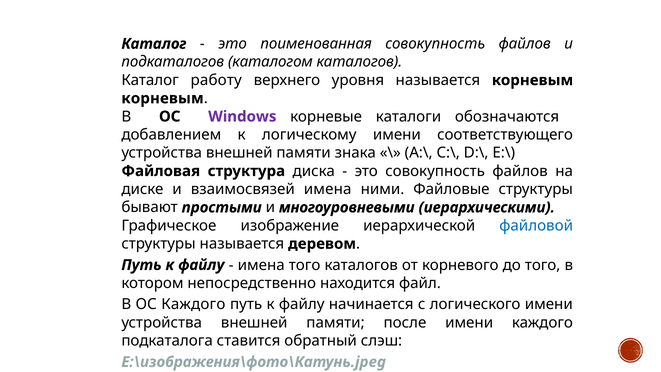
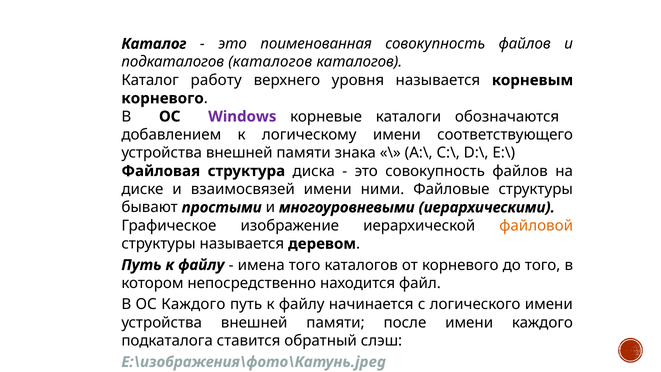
подкаталогов каталогом: каталогом -> каталогов
корневым at (163, 98): корневым -> корневого
взаимосвязей имена: имена -> имени
файловой colour: blue -> orange
